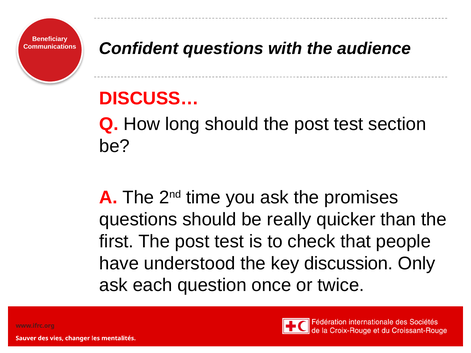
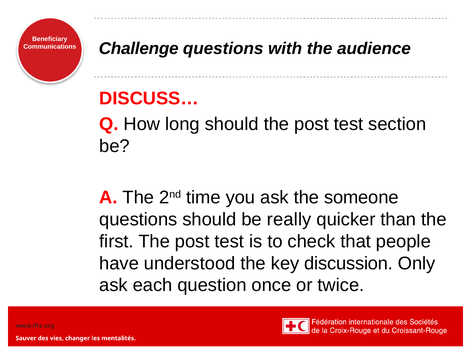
Confident: Confident -> Challenge
promises: promises -> someone
